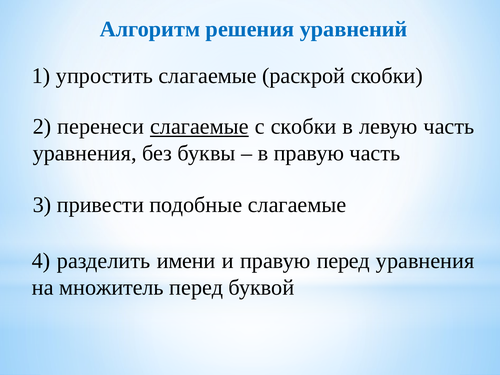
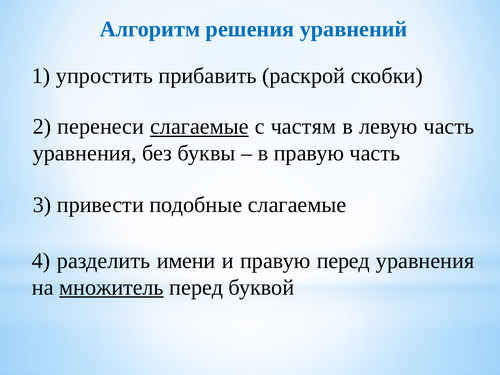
упростить слагаемые: слагаемые -> прибавить
с скобки: скобки -> частям
множитель underline: none -> present
